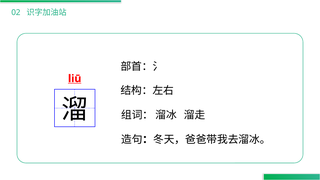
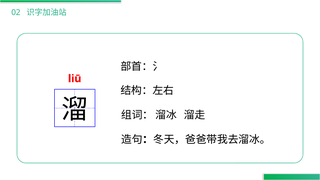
liū underline: present -> none
